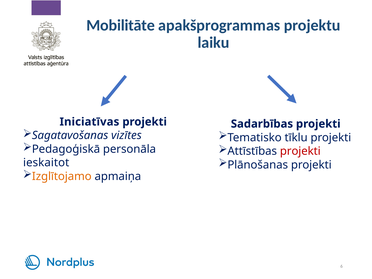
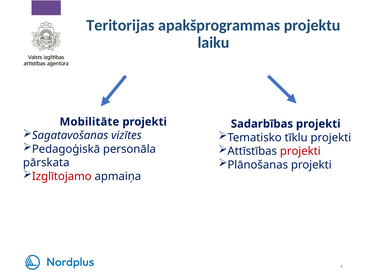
Mobilitāte: Mobilitāte -> Teritorijas
Iniciatīvas: Iniciatīvas -> Mobilitāte
ieskaitot: ieskaitot -> pārskata
Izglītojamo colour: orange -> red
